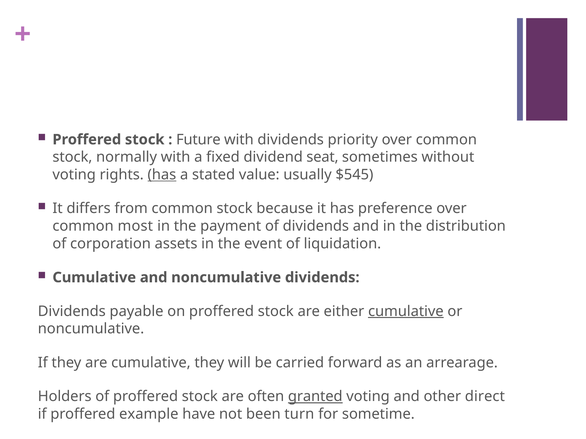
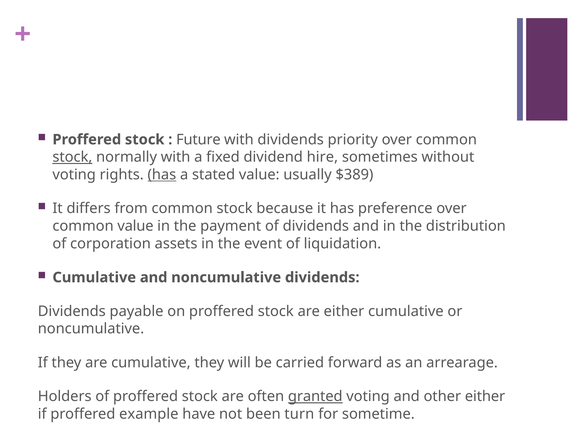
stock at (72, 157) underline: none -> present
seat: seat -> hire
$545: $545 -> $389
common most: most -> value
cumulative at (406, 312) underline: present -> none
other direct: direct -> either
